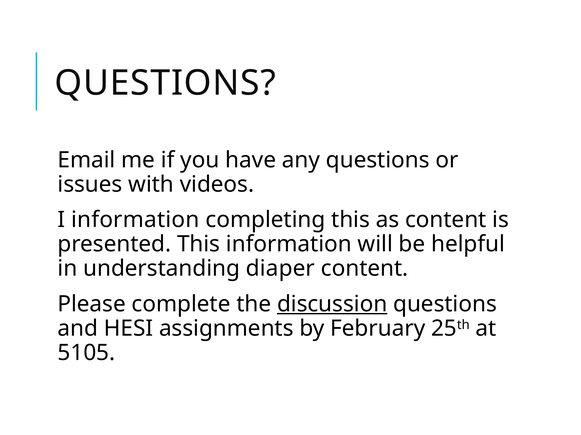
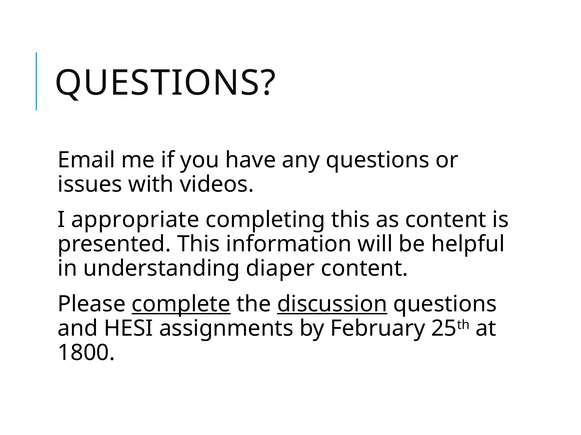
I information: information -> appropriate
complete underline: none -> present
5105: 5105 -> 1800
